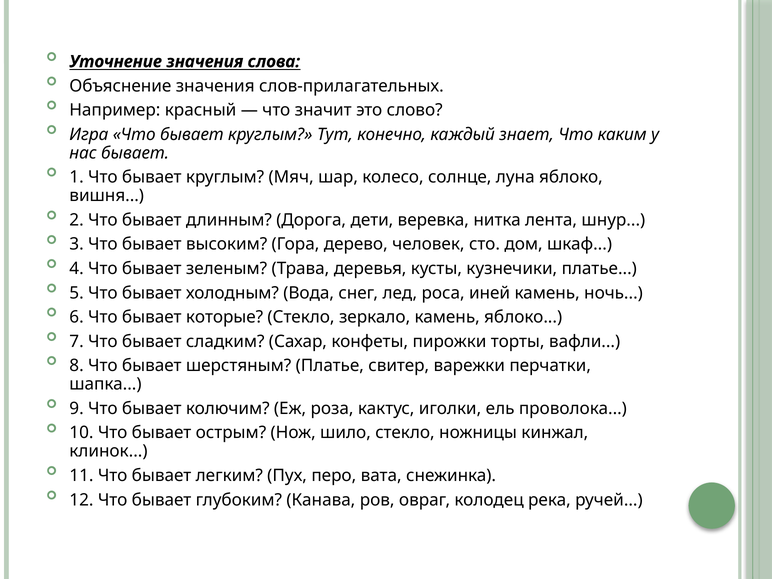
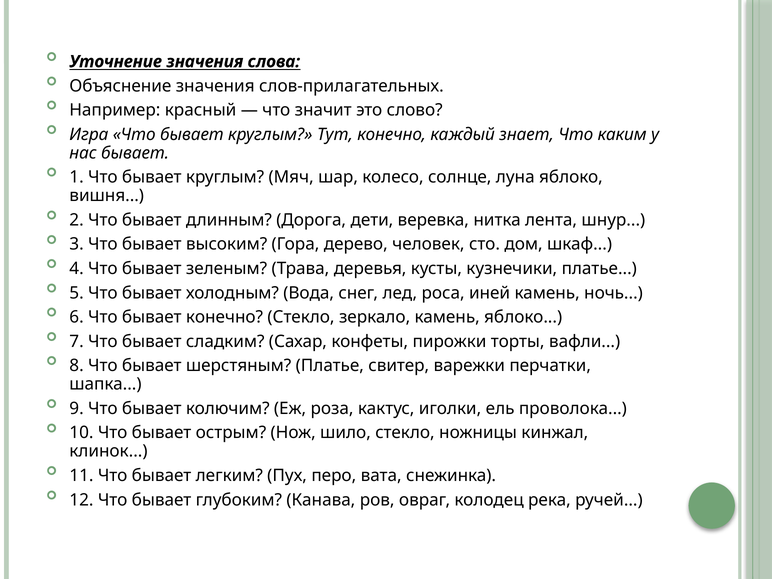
бывает которые: которые -> конечно
